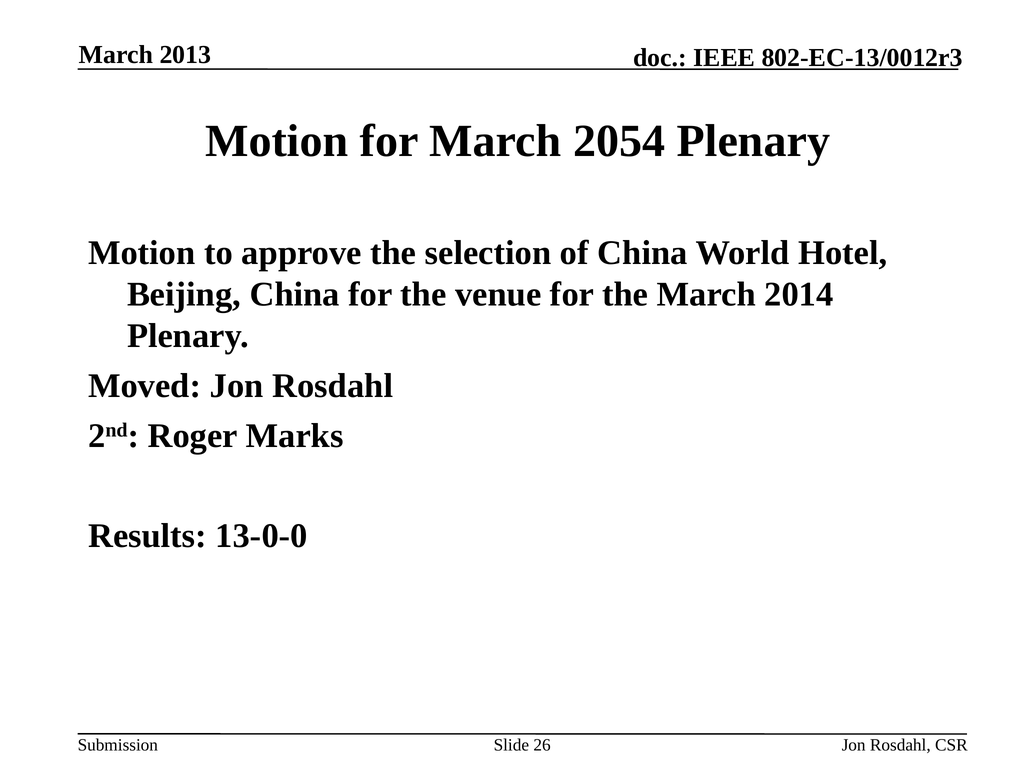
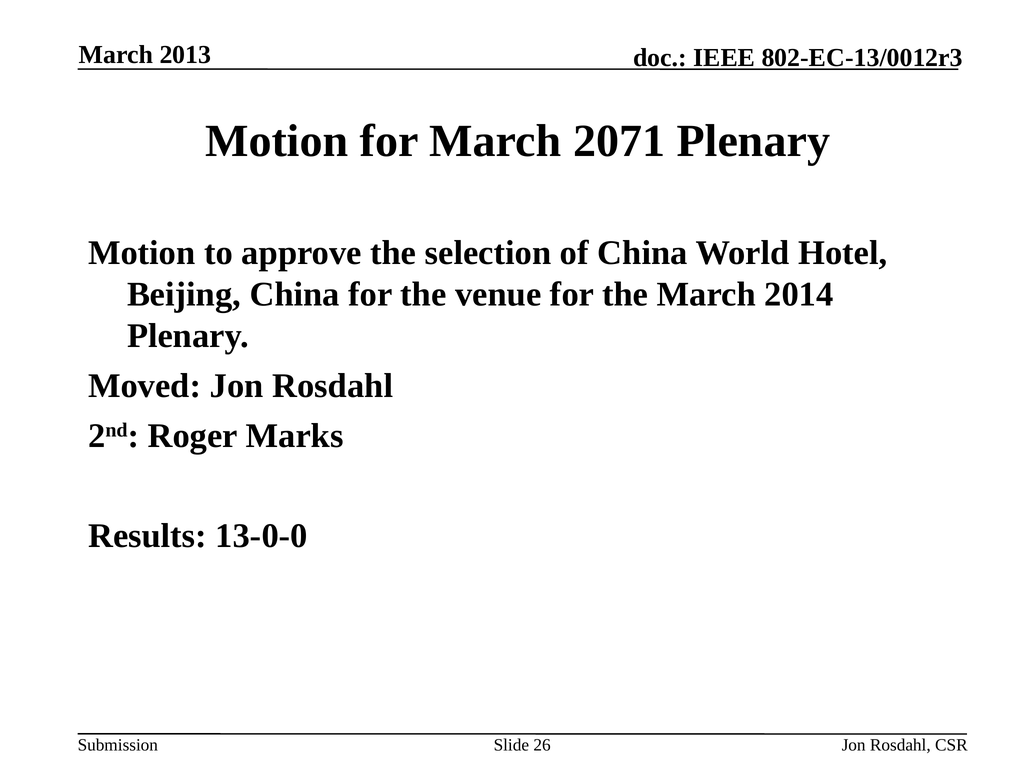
2054: 2054 -> 2071
